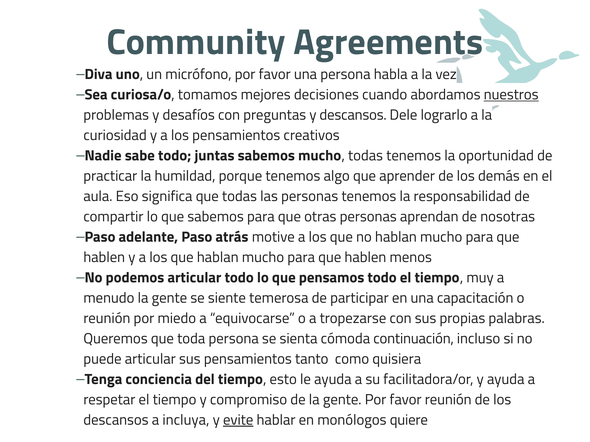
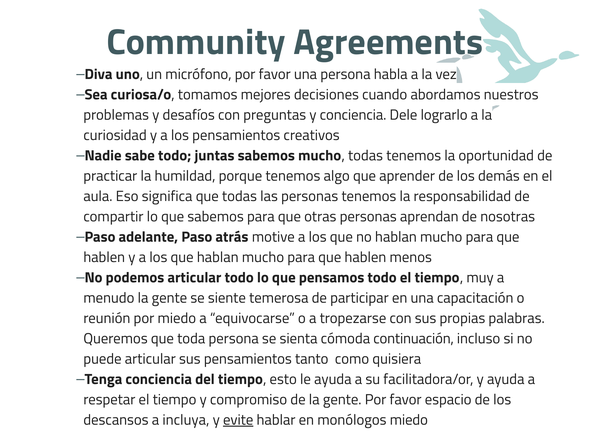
nuestros underline: present -> none
descansos at (353, 115): descansos -> conciencia
reunión at (448, 400): reunión -> espacio
monólogos quiere: quiere -> miedo
